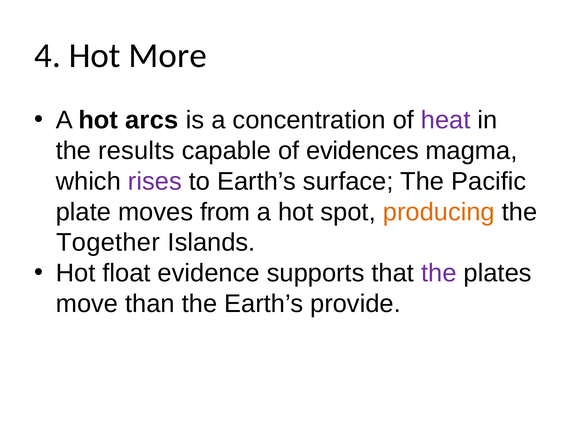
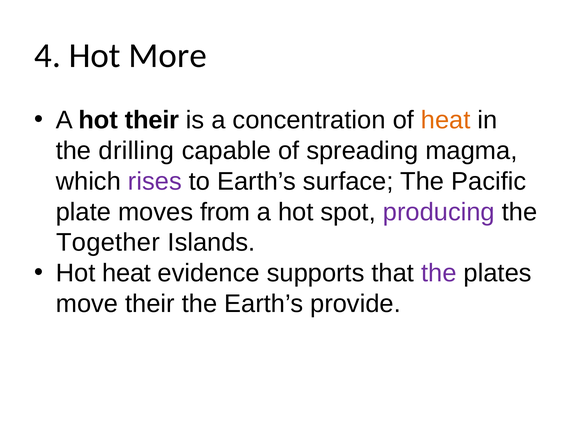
hot arcs: arcs -> their
heat at (446, 120) colour: purple -> orange
results: results -> drilling
evidences: evidences -> spreading
producing colour: orange -> purple
Hot float: float -> heat
move than: than -> their
